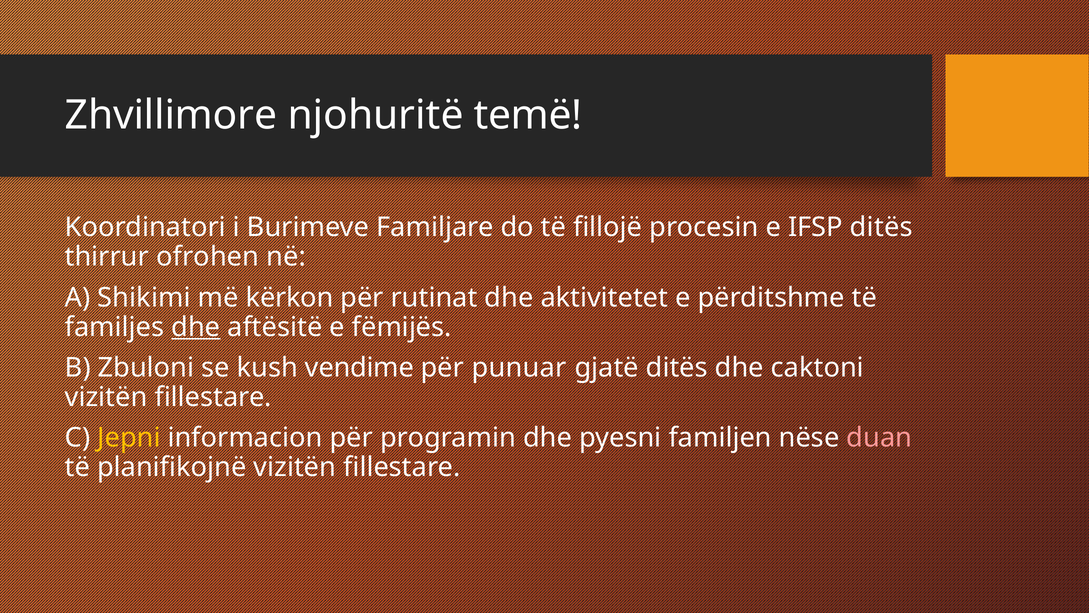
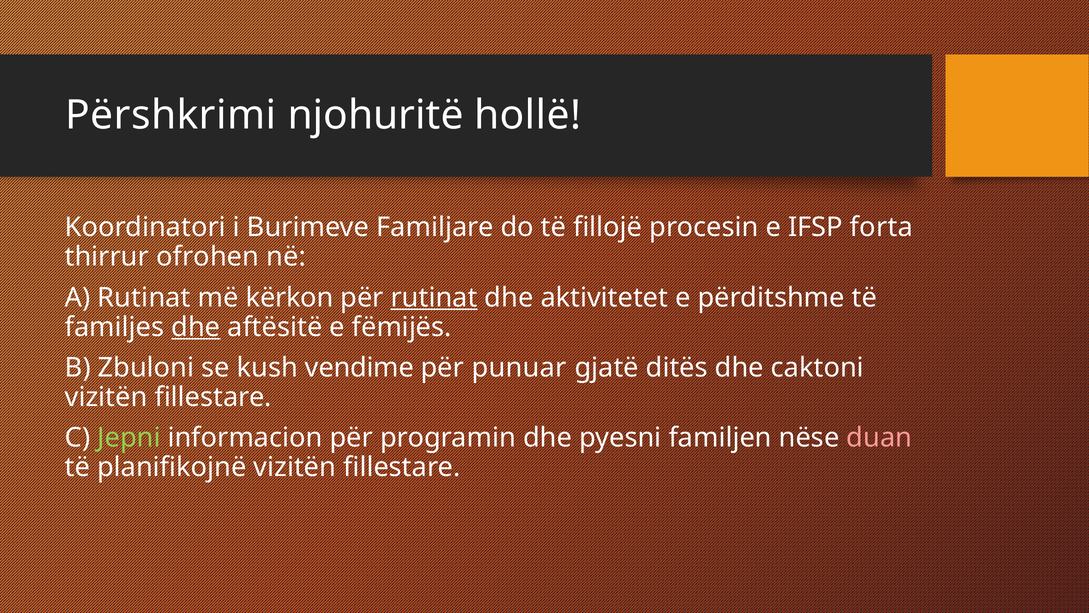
Zhvillimore: Zhvillimore -> Përshkrimi
temë: temë -> hollë
IFSP ditës: ditës -> forta
A Shikimi: Shikimi -> Rutinat
rutinat at (434, 297) underline: none -> present
Jepni colour: yellow -> light green
